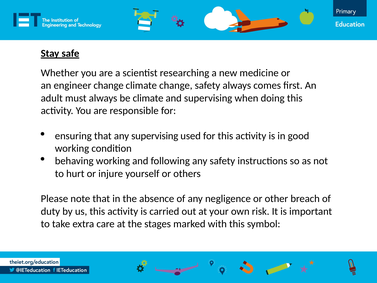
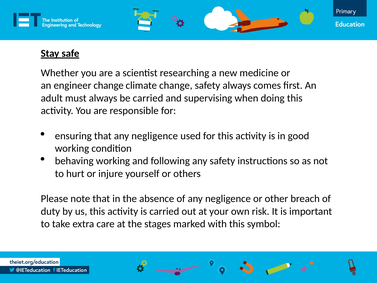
be climate: climate -> carried
that any supervising: supervising -> negligence
